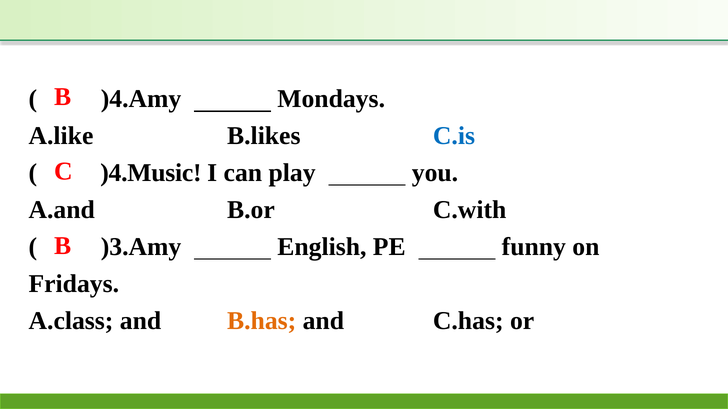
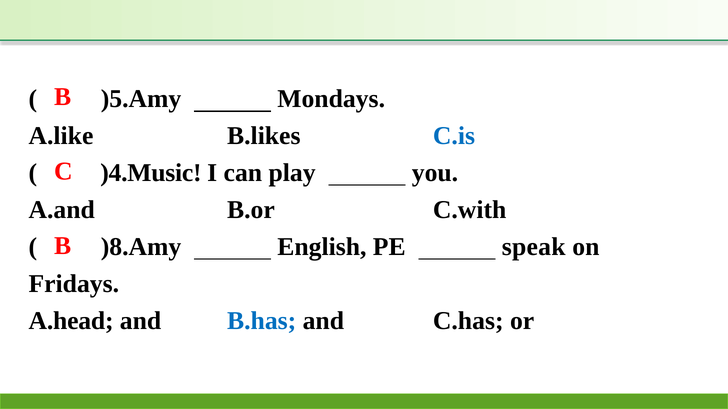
)4.Amy: )4.Amy -> )5.Amy
)3.Amy: )3.Amy -> )8.Amy
funny: funny -> speak
A.class: A.class -> A.head
B.has colour: orange -> blue
